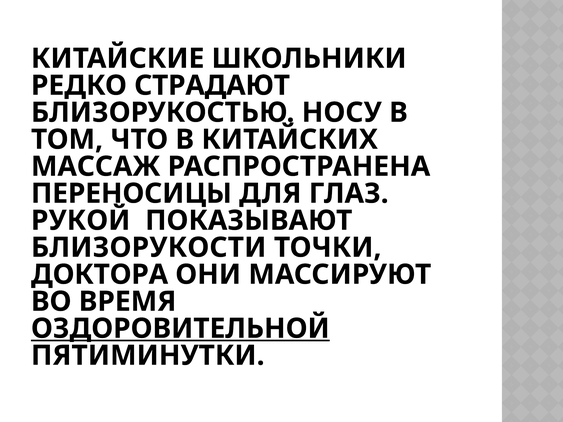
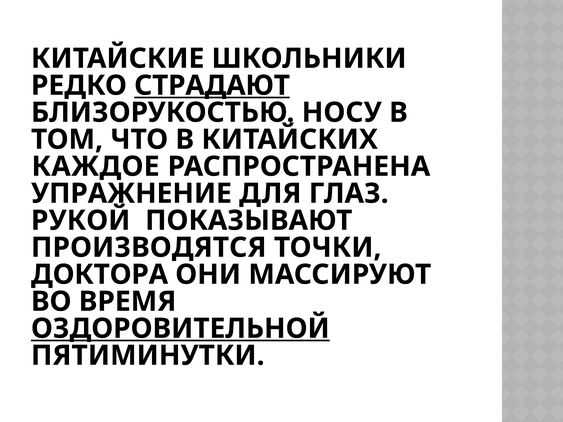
СТРАДАЮТ underline: none -> present
МАССАЖ: МАССАЖ -> КАЖДОЕ
ПЕРЕНОСИЦЫ: ПЕРЕНОСИЦЫ -> УПРАЖНЕНИЕ
БЛИЗОРУКОСТИ: БЛИЗОРУКОСТИ -> ПРОИЗВОДЯТСЯ
